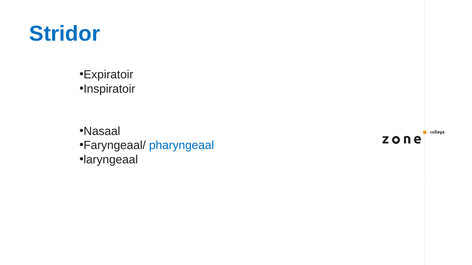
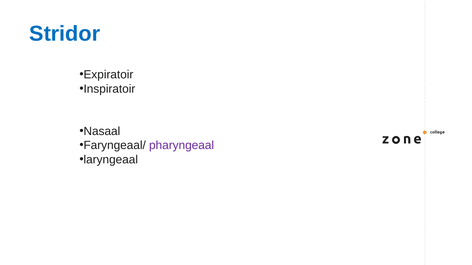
pharyngeaal colour: blue -> purple
